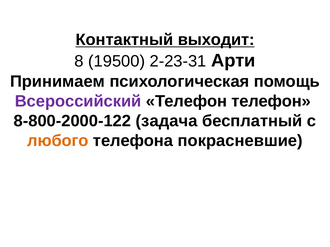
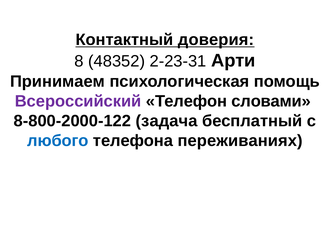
выходит: выходит -> доверия
19500: 19500 -> 48352
Телефон телефон: телефон -> словами
любого colour: orange -> blue
покрасневшие: покрасневшие -> переживаниях
